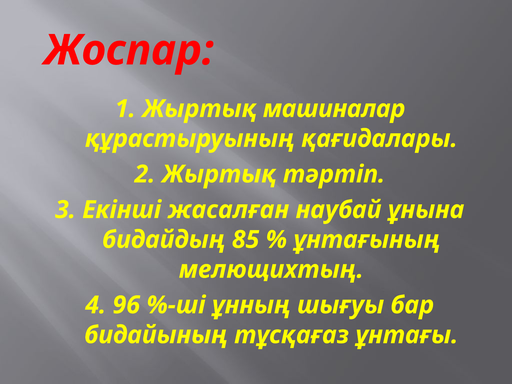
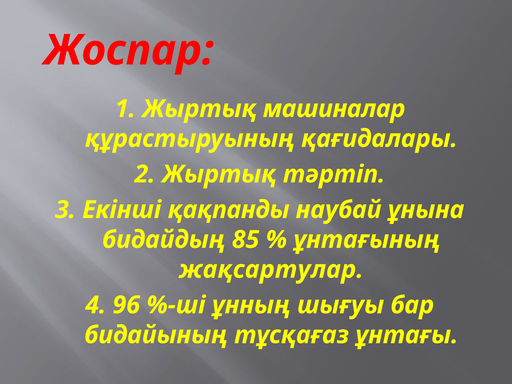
жасалған: жасалған -> қақпанды
мелющихтың: мелющихтың -> жақсартулар
